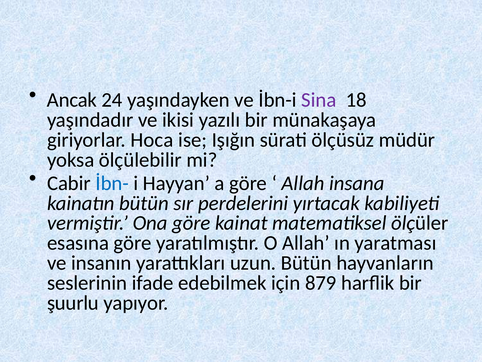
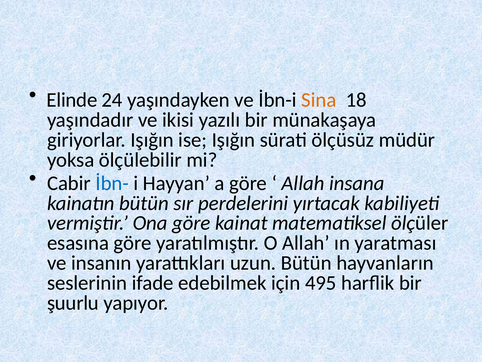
Ancak: Ancak -> Elinde
Sina colour: purple -> orange
giriyorlar Hoca: Hoca -> Işığın
879: 879 -> 495
